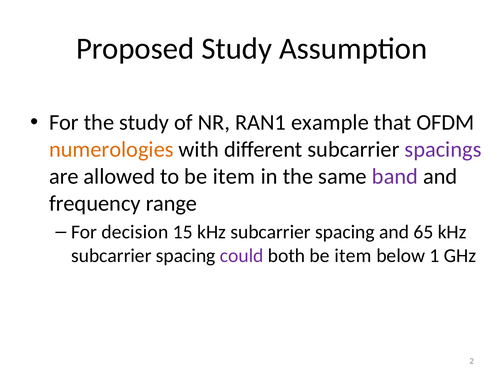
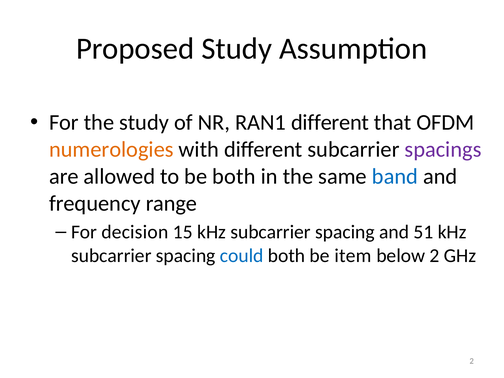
RAN1 example: example -> different
to be item: item -> both
band colour: purple -> blue
65: 65 -> 51
could colour: purple -> blue
below 1: 1 -> 2
